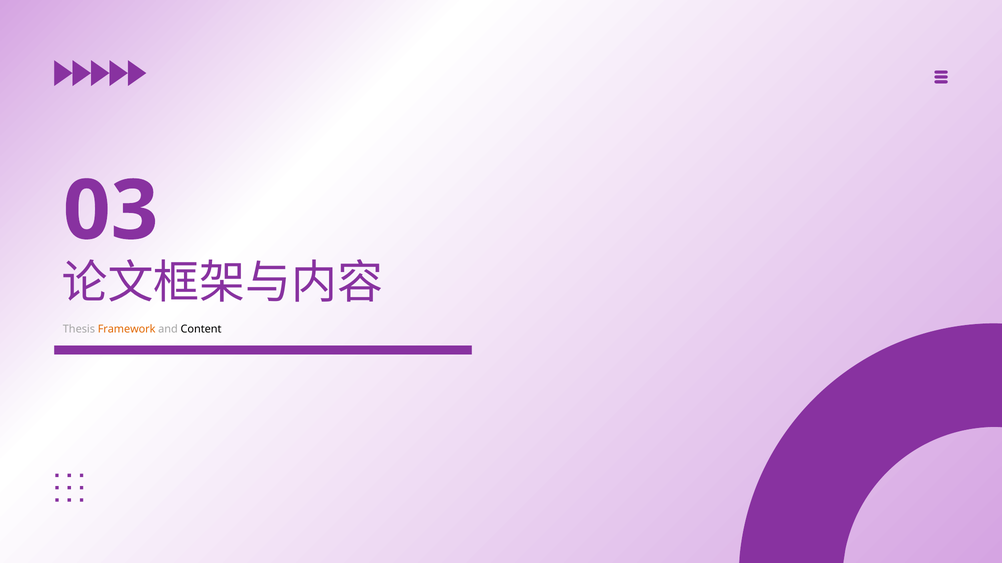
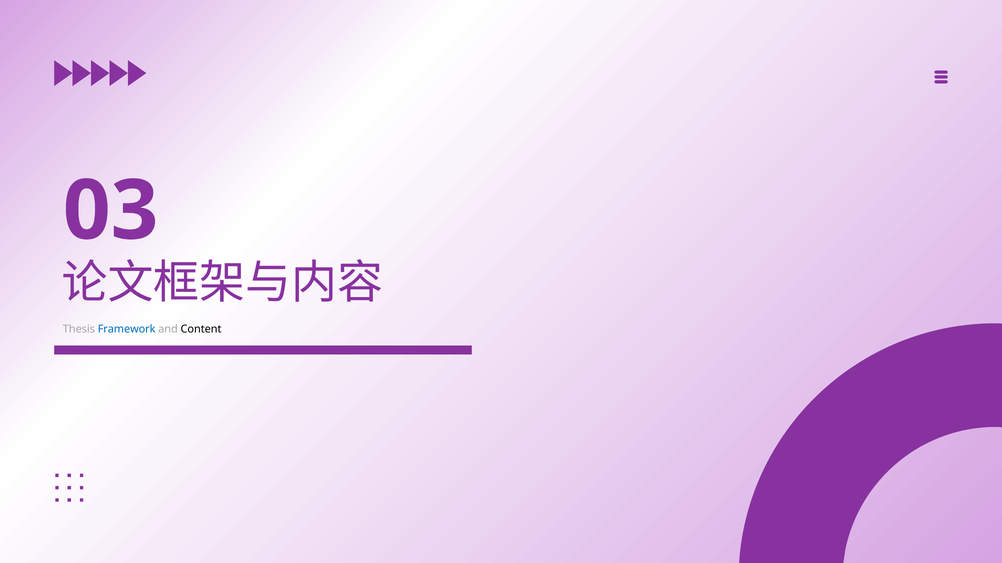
Framework colour: orange -> blue
